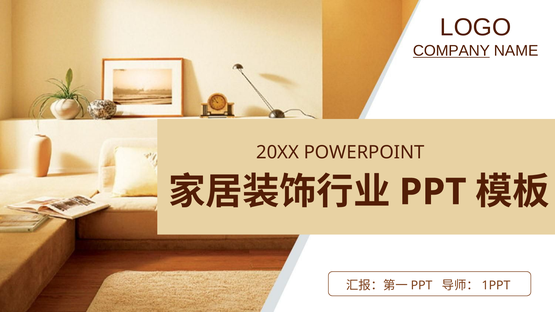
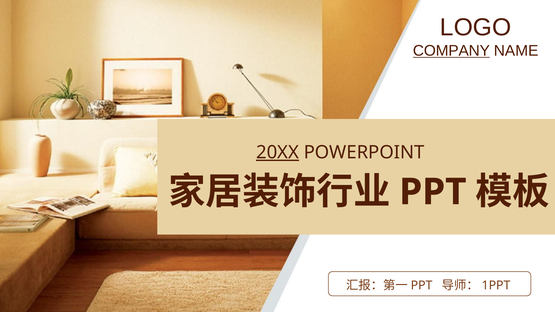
20XX underline: none -> present
